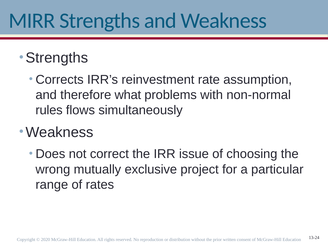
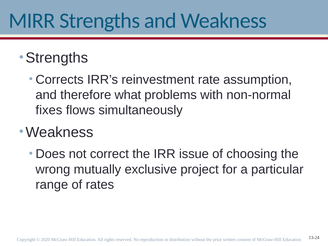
rules: rules -> fixes
